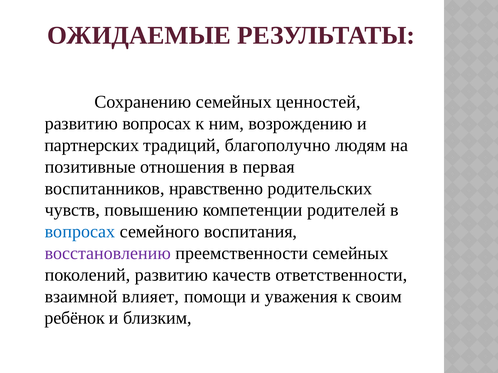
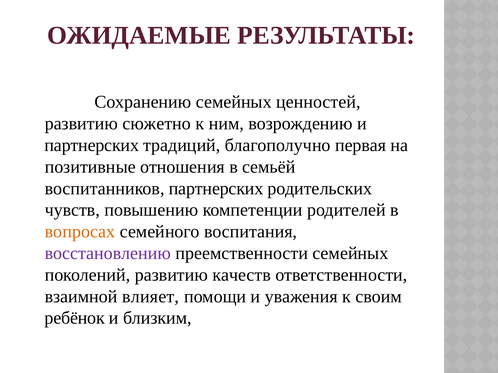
развитию вопросах: вопросах -> сюжетно
людям: людям -> первая
первая: первая -> семьёй
воспитанников нравственно: нравственно -> партнерских
вопросах at (80, 232) colour: blue -> orange
